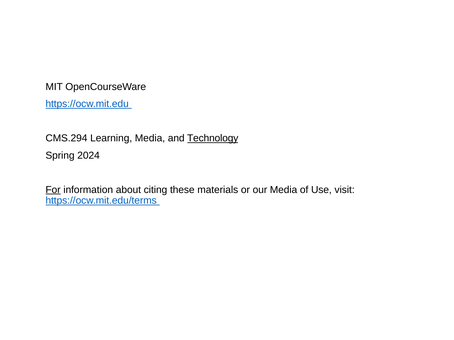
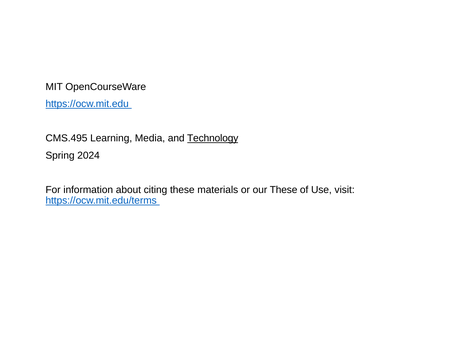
CMS.294: CMS.294 -> CMS.495
For underline: present -> none
our Media: Media -> These
